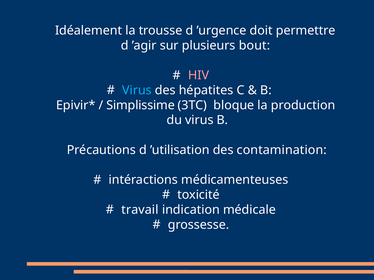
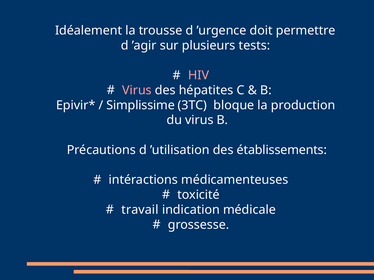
bout: bout -> tests
Virus at (137, 90) colour: light blue -> pink
contamination: contamination -> établissements
